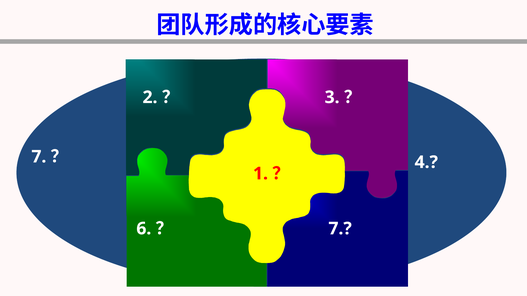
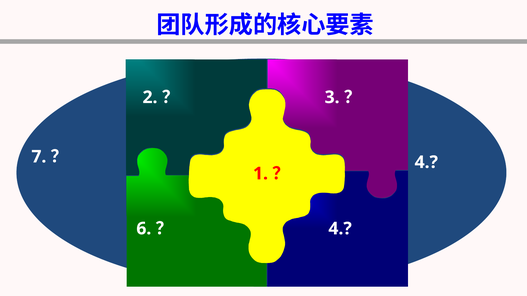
7 at (340, 229): 7 -> 4
